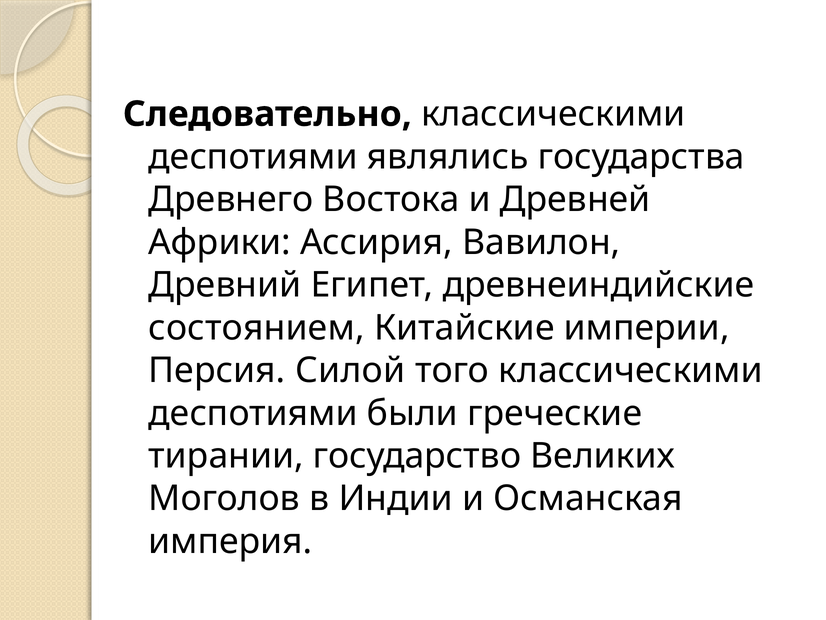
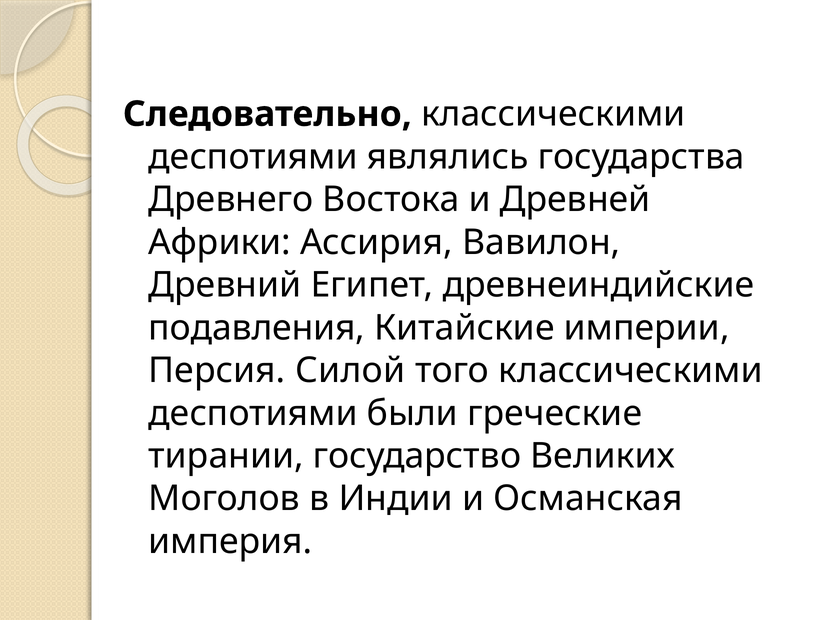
состоянием: состоянием -> подавления
